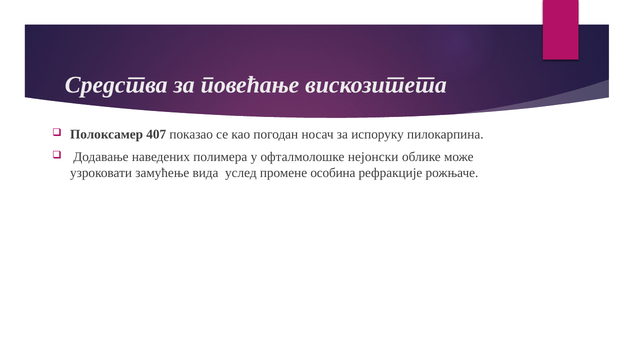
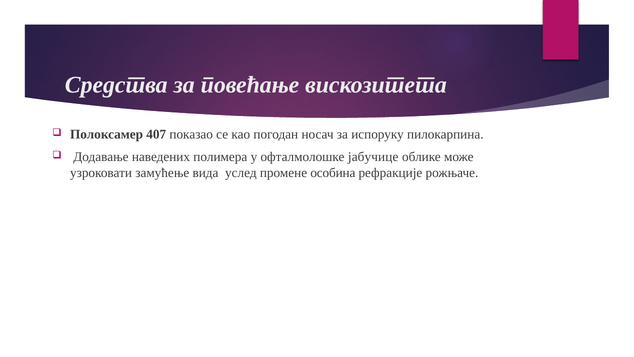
нејонски: нејонски -> јабучице
